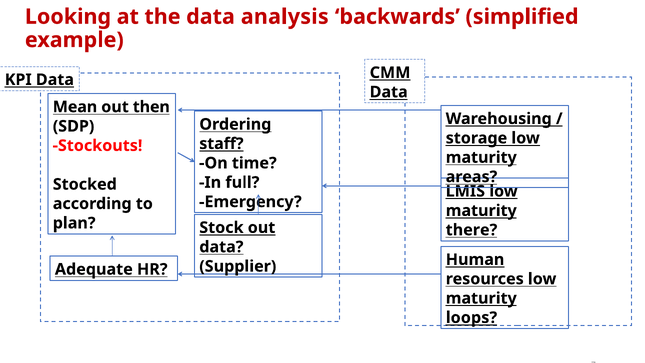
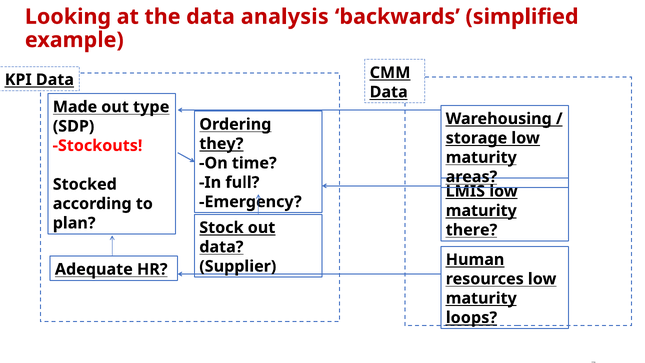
Mean: Mean -> Made
then: then -> type
staff: staff -> they
